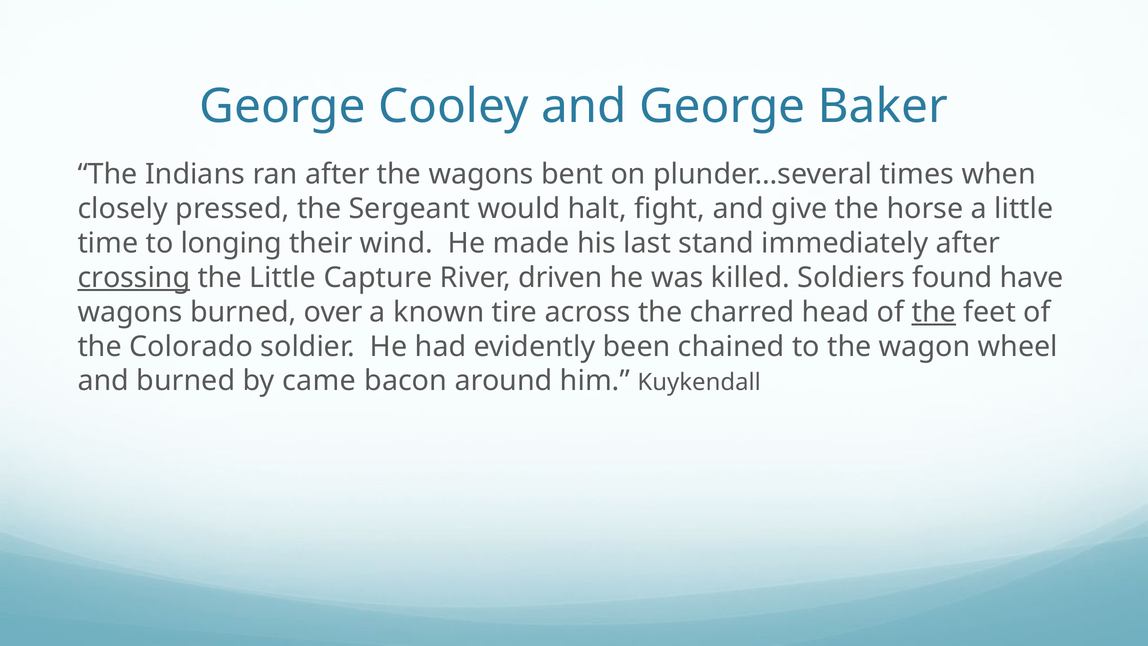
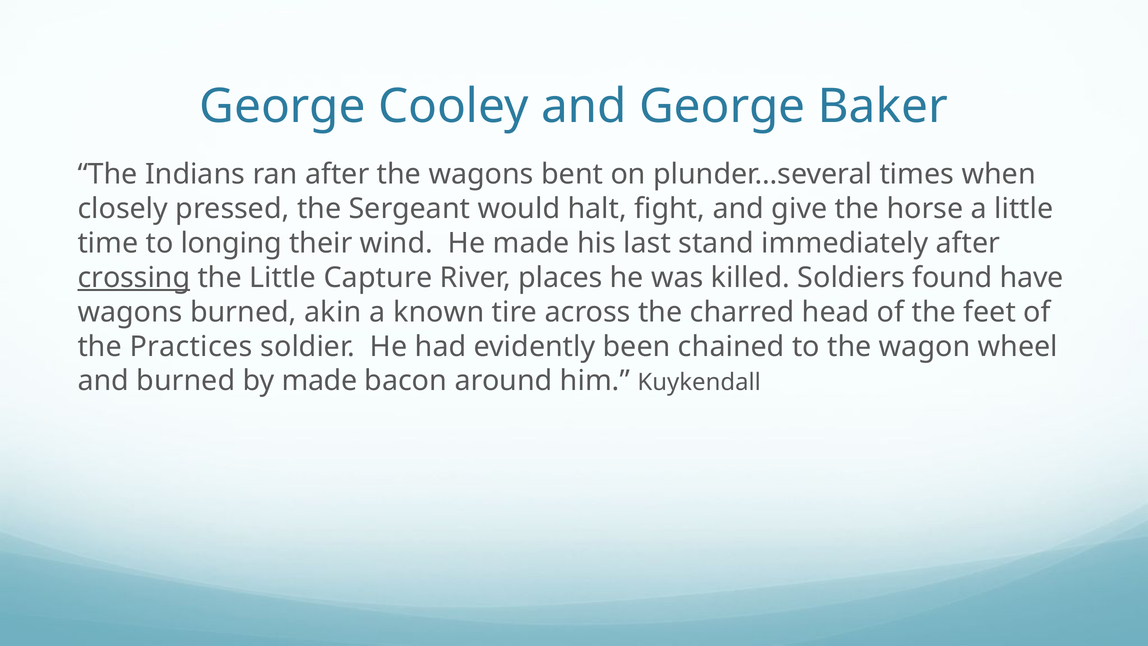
driven: driven -> places
over: over -> akin
the at (934, 312) underline: present -> none
Colorado: Colorado -> Practices
by came: came -> made
